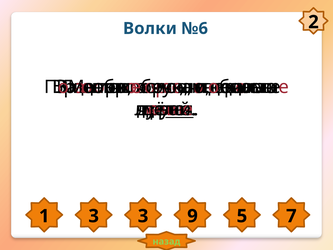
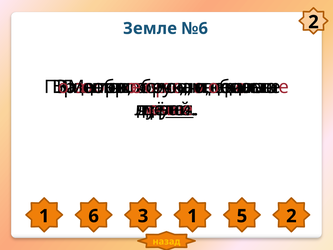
Волки: Волки -> Земле
1 3: 3 -> 6
3 9: 9 -> 1
5 7: 7 -> 2
назад colour: light green -> yellow
